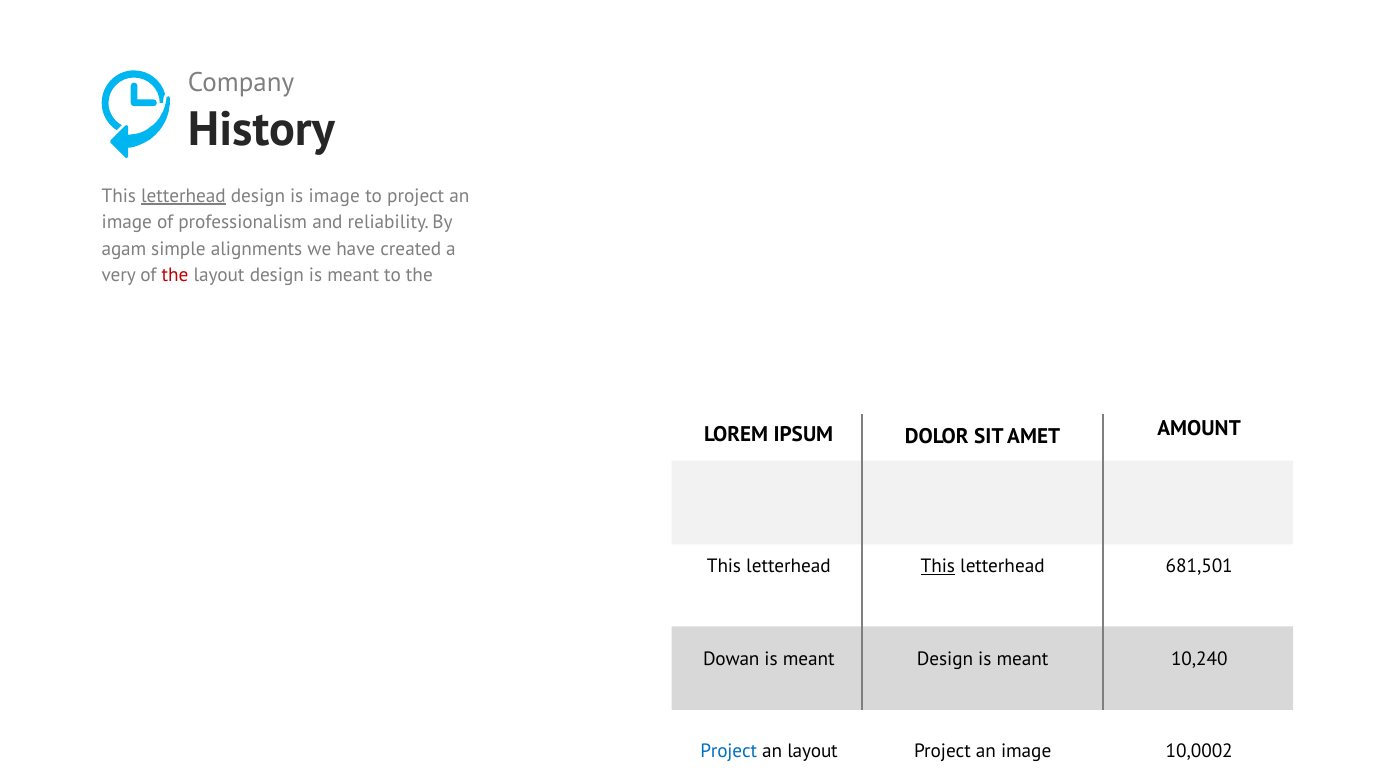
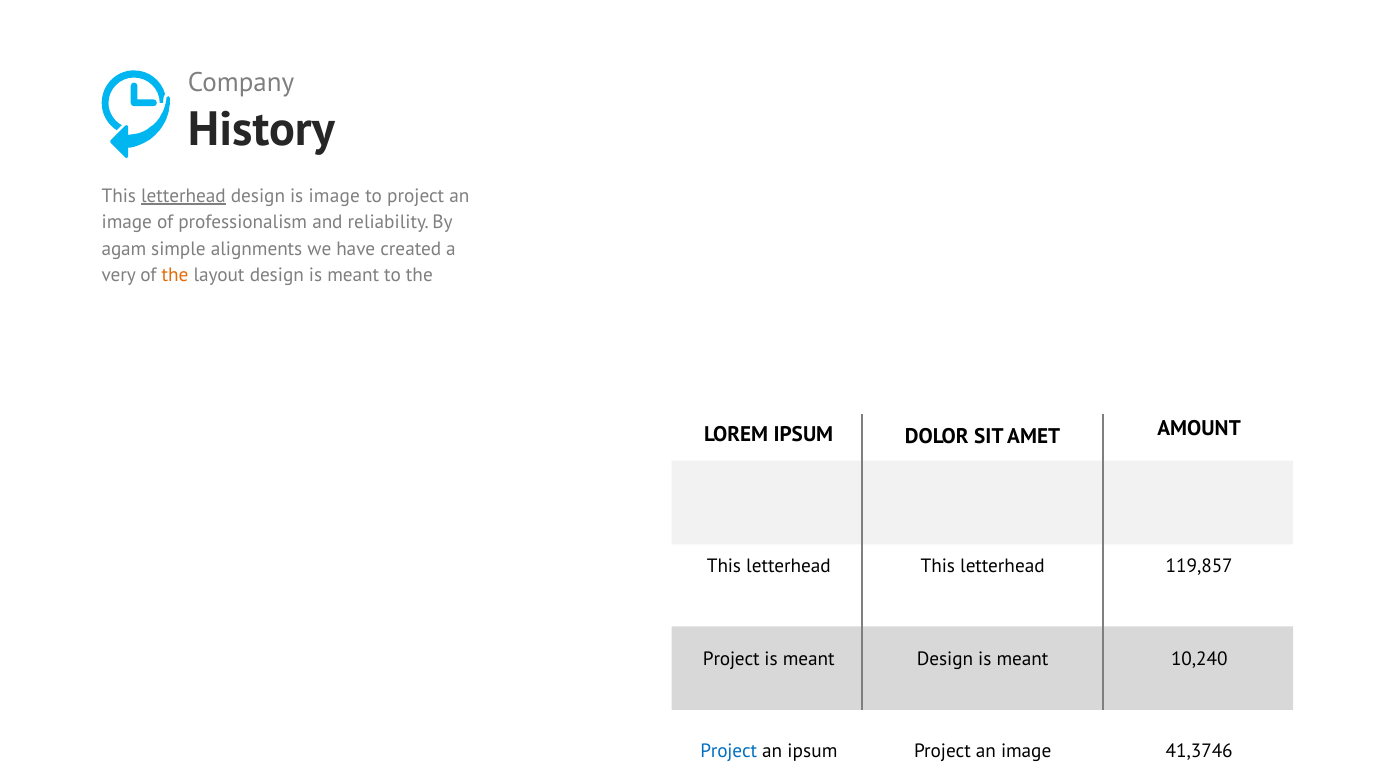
the at (175, 275) colour: red -> orange
This at (938, 566) underline: present -> none
681,501: 681,501 -> 119,857
Dowan at (731, 659): Dowan -> Project
an layout: layout -> ipsum
10,0002: 10,0002 -> 41,3746
